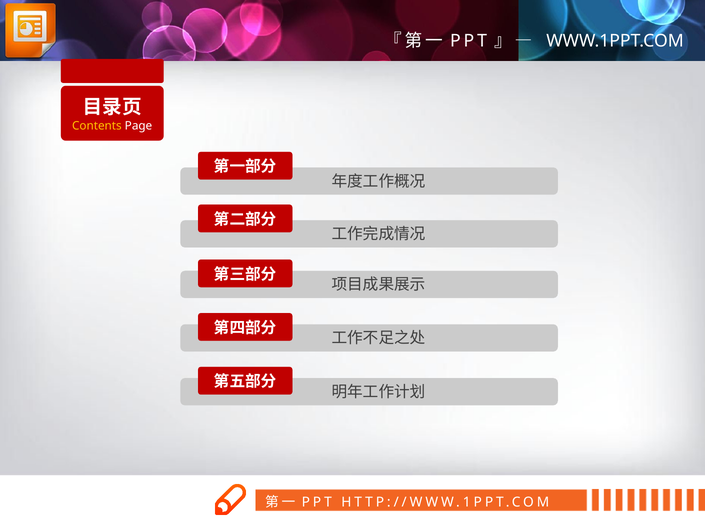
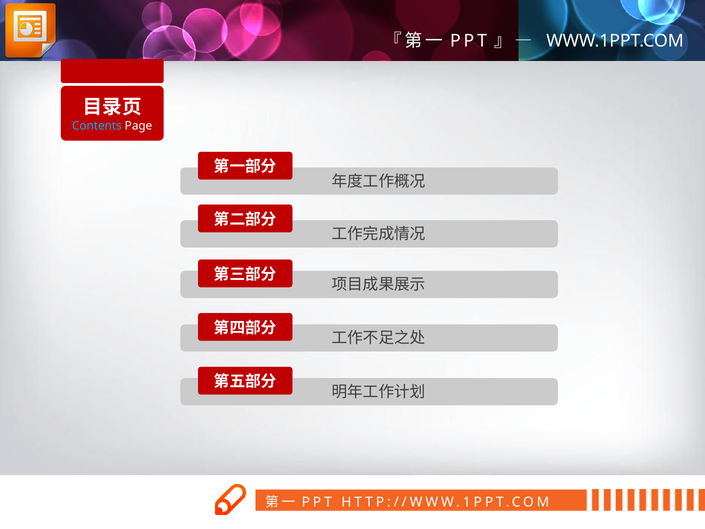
Contents colour: yellow -> light blue
